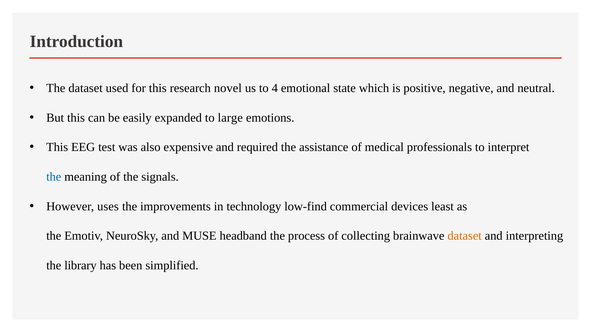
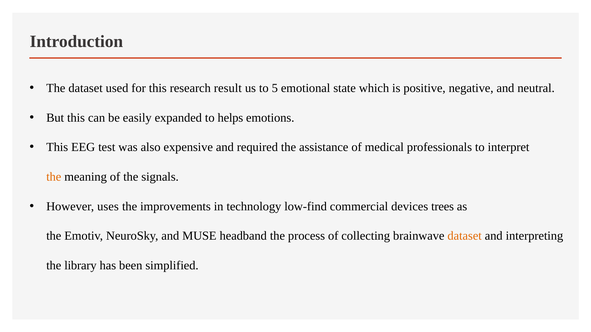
novel: novel -> result
4: 4 -> 5
large: large -> helps
the at (54, 177) colour: blue -> orange
least: least -> trees
